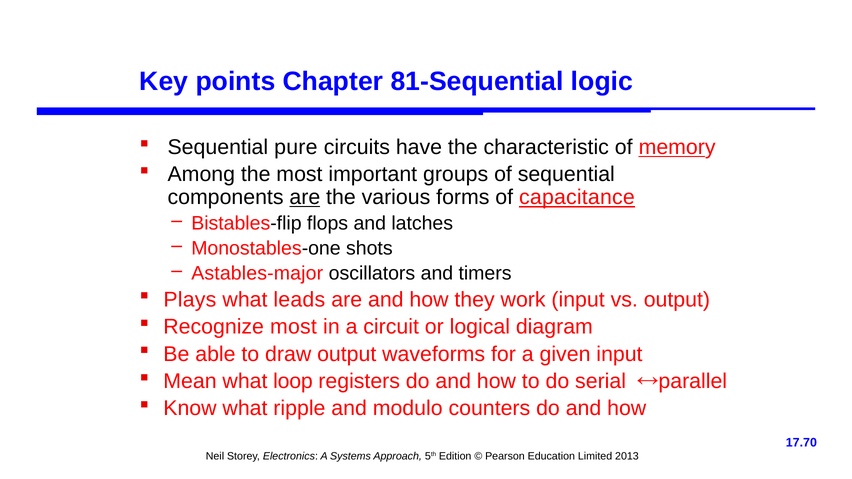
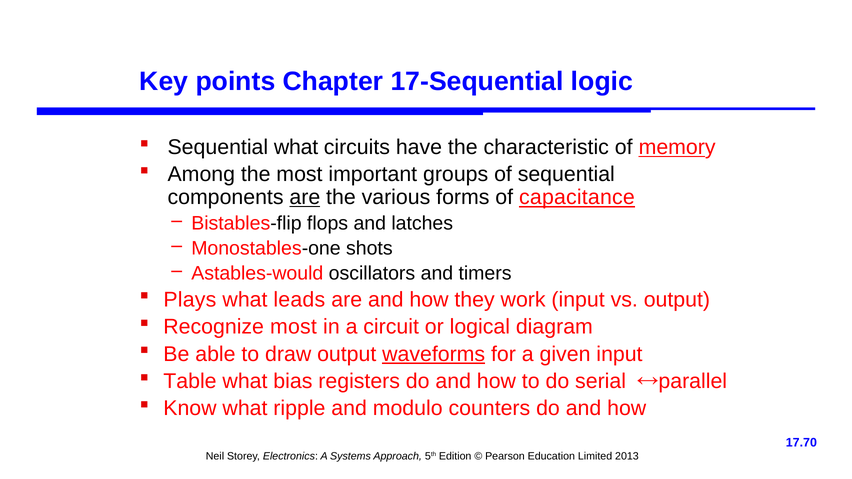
81-Sequential: 81-Sequential -> 17-Sequential
Sequential pure: pure -> what
Astables-major: Astables-major -> Astables-would
waveforms underline: none -> present
Mean: Mean -> Table
loop: loop -> bias
